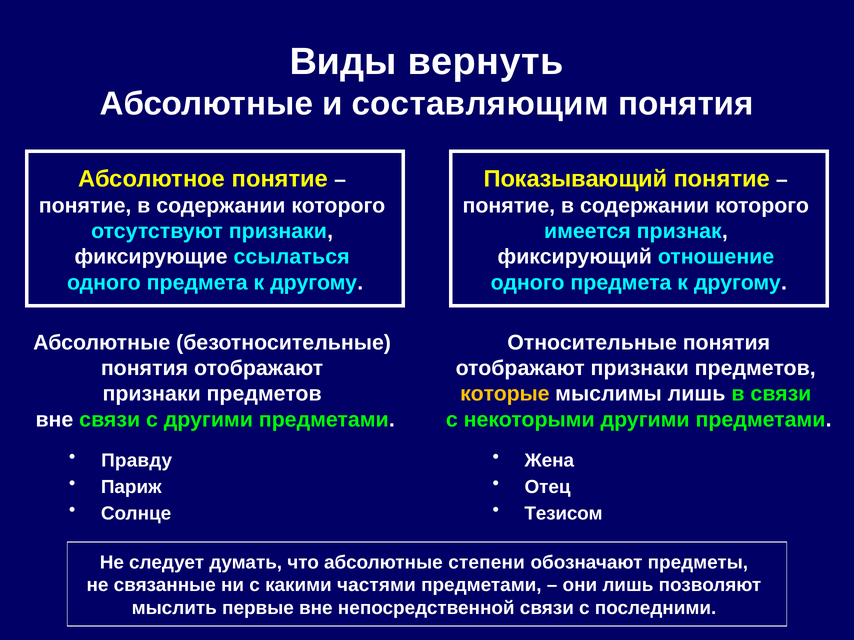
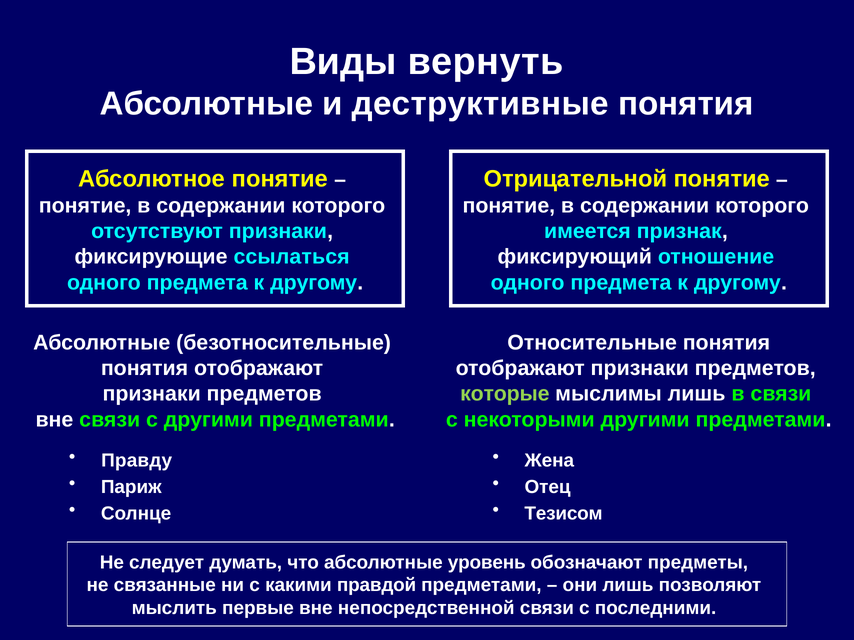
составляющим: составляющим -> деструктивные
Показывающий: Показывающий -> Отрицательной
которые colour: yellow -> light green
степени: степени -> уровень
частями: частями -> правдой
